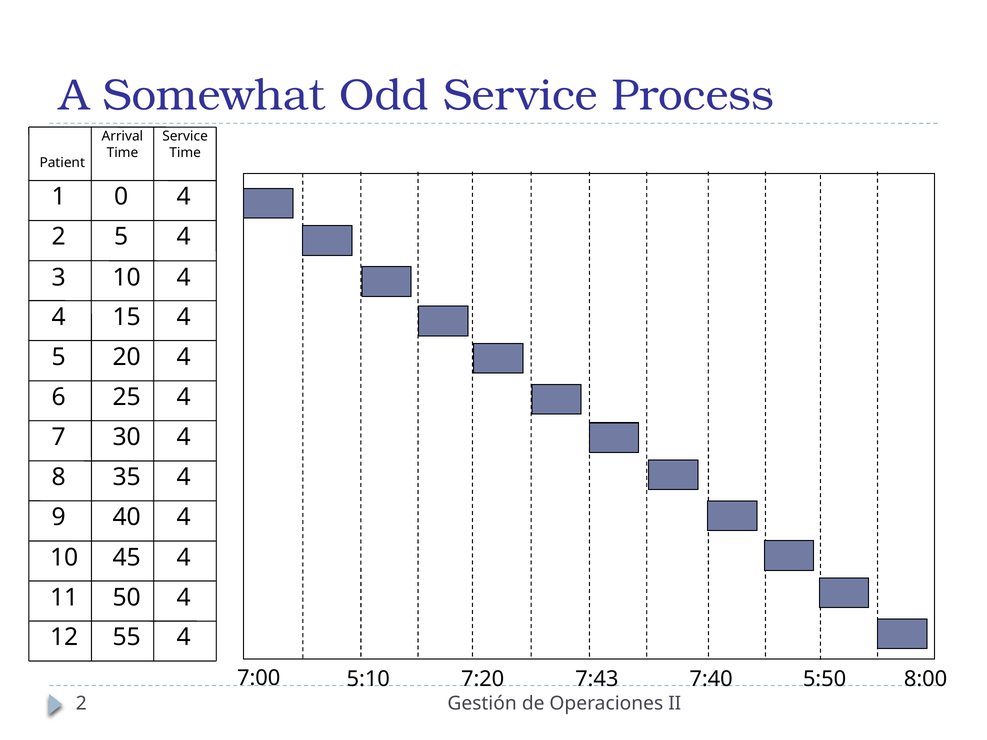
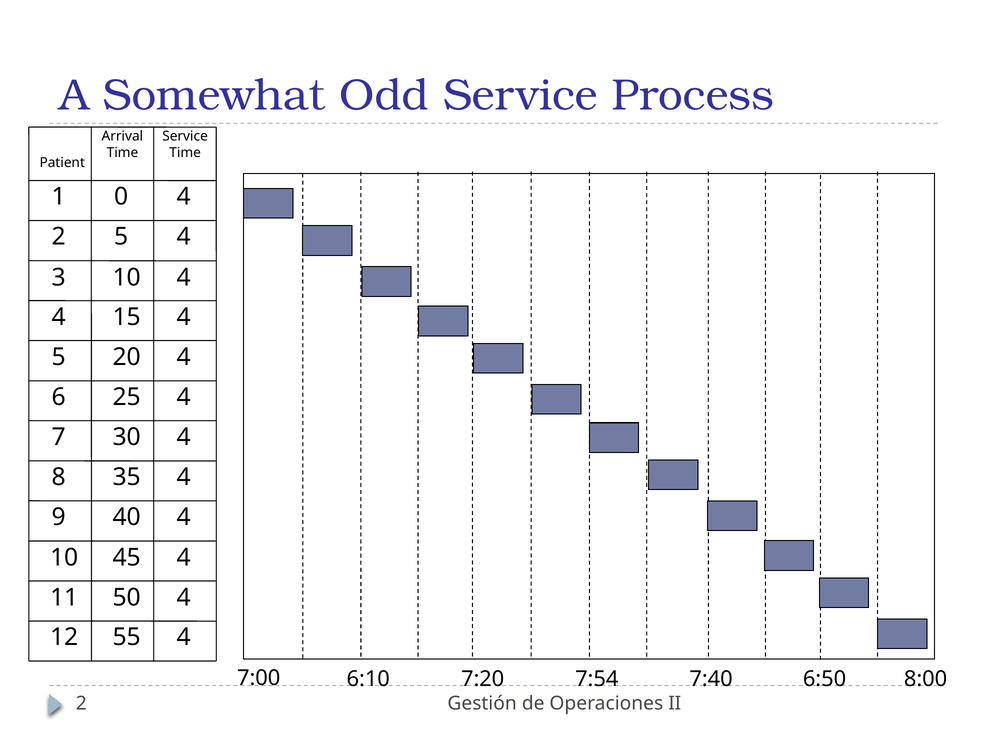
5:10: 5:10 -> 6:10
7:43: 7:43 -> 7:54
5:50: 5:50 -> 6:50
